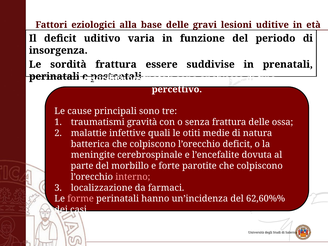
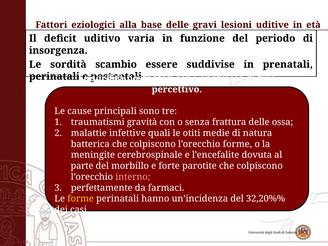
sordità frattura: frattura -> scambio
l’orecchio deficit: deficit -> forme
localizzazione: localizzazione -> perfettamente
forme at (81, 199) colour: pink -> yellow
62,60%%: 62,60%% -> 32,20%%
